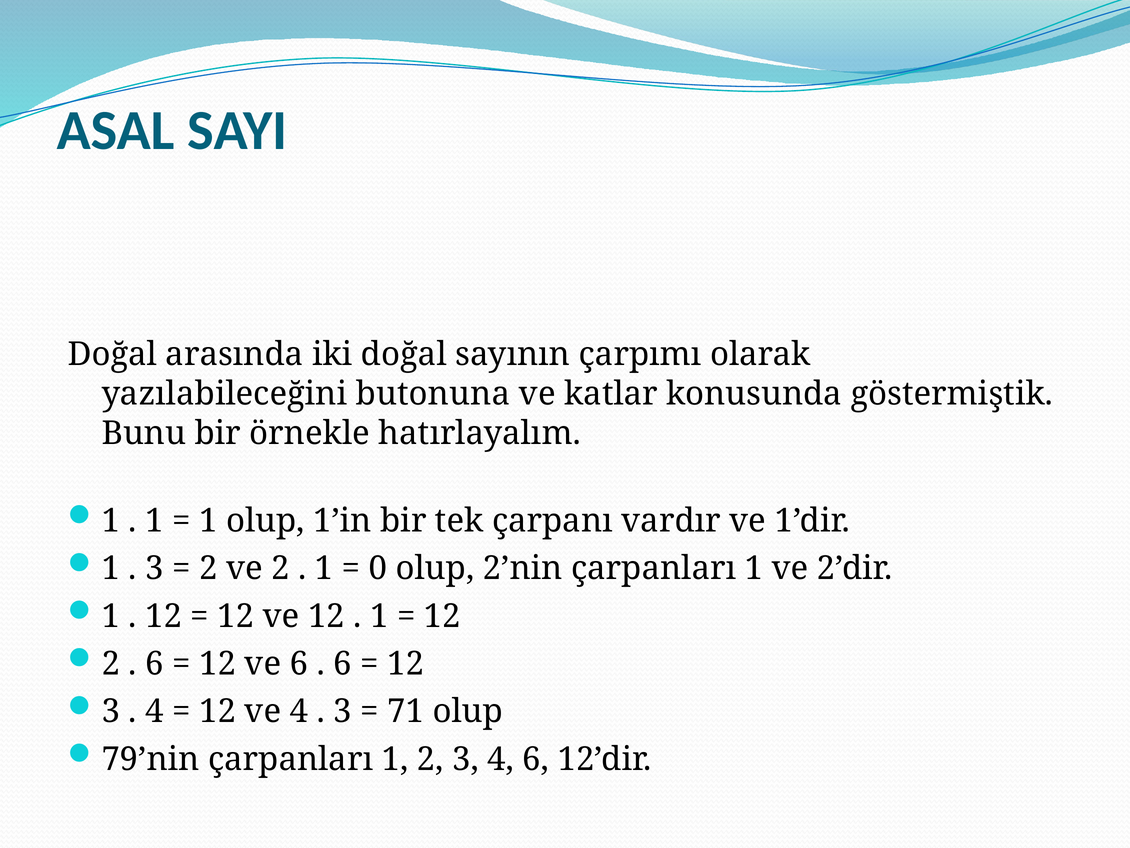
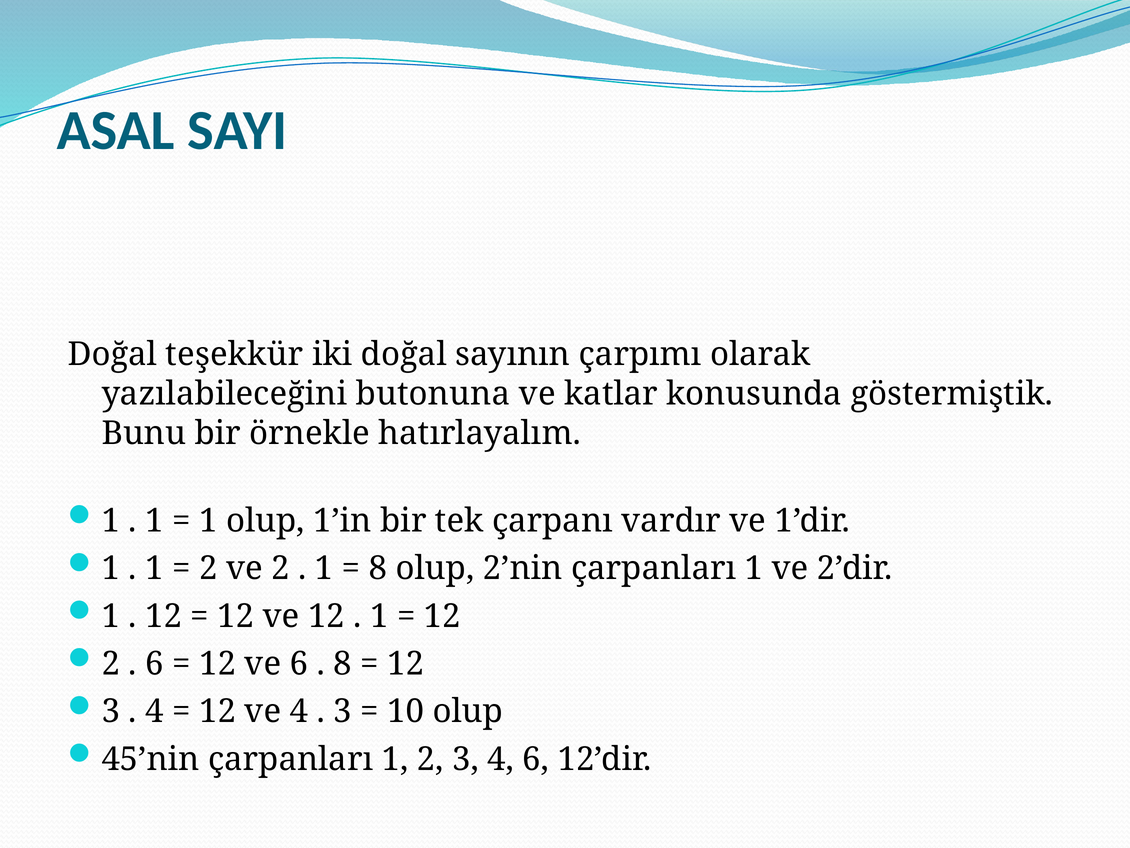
arasında: arasında -> teşekkür
3 at (154, 568): 3 -> 1
0 at (378, 568): 0 -> 8
6 at (343, 663): 6 -> 8
71: 71 -> 10
79’nin: 79’nin -> 45’nin
